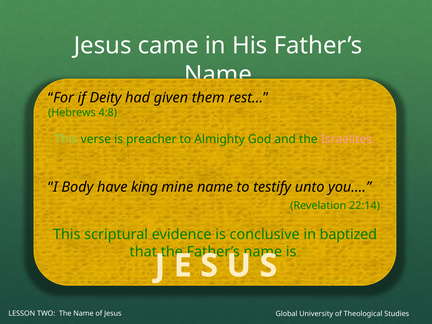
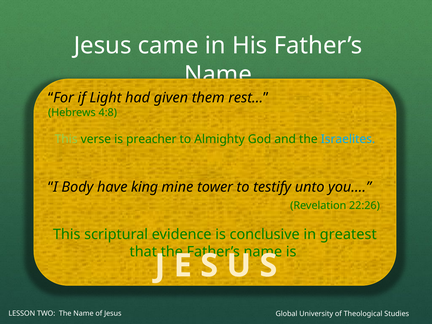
Deity: Deity -> Light
Israelites colour: pink -> light blue
mine name: name -> tower
22:14: 22:14 -> 22:26
baptized: baptized -> greatest
